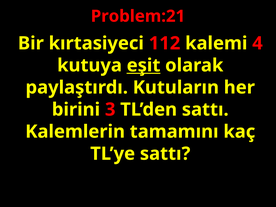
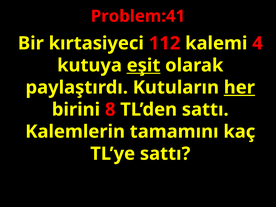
Problem:21: Problem:21 -> Problem:41
her underline: none -> present
3: 3 -> 8
